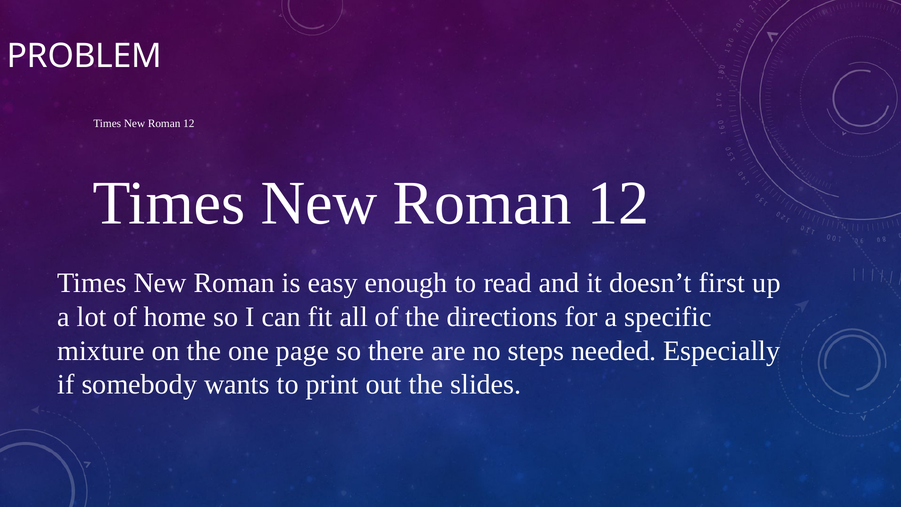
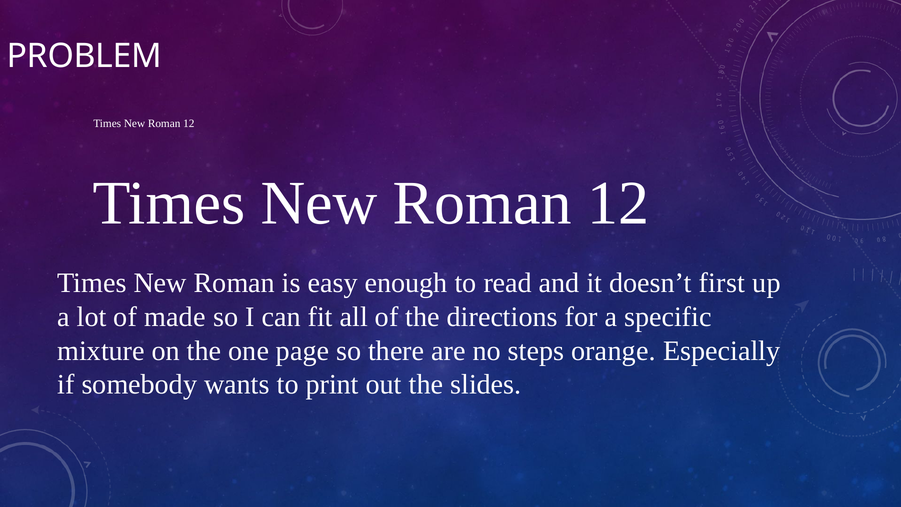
home: home -> made
needed: needed -> orange
